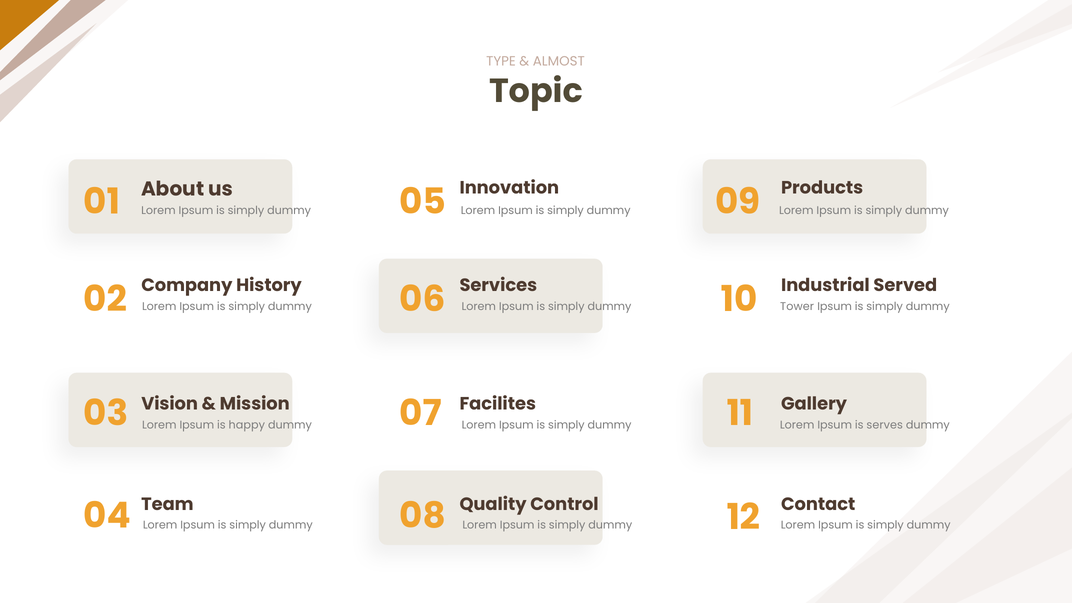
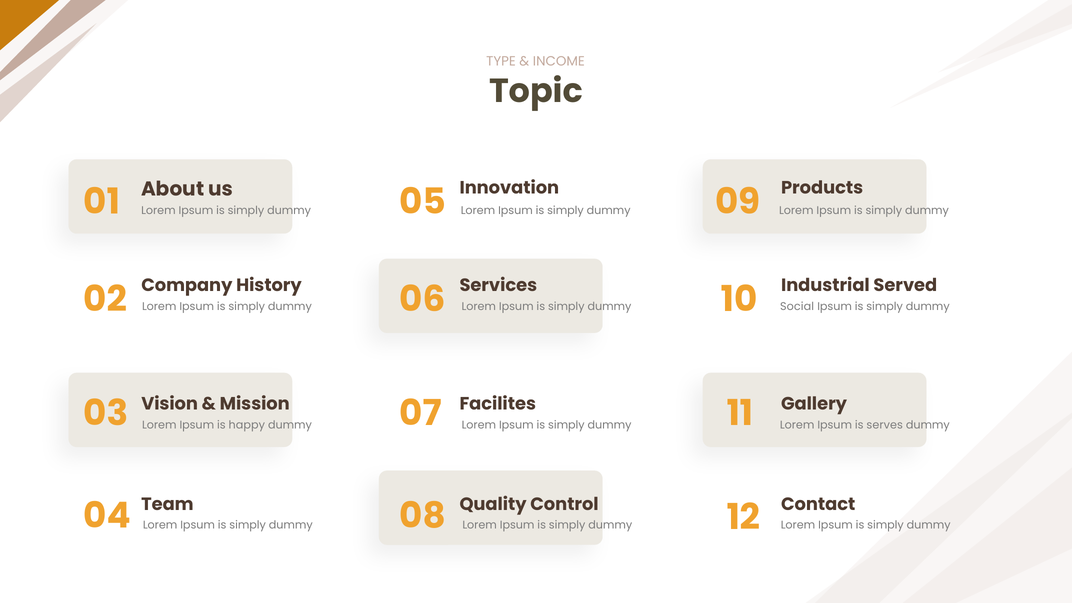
ALMOST: ALMOST -> INCOME
Tower: Tower -> Social
